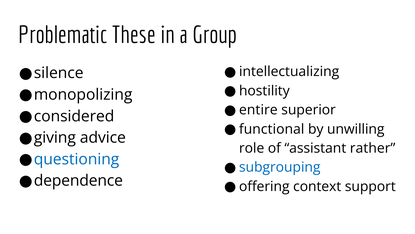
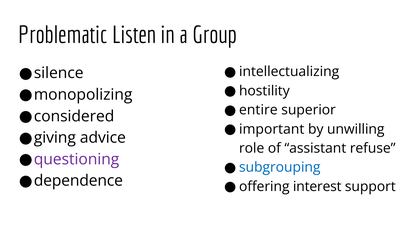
These: These -> Listen
functional: functional -> important
rather: rather -> refuse
questioning colour: blue -> purple
context: context -> interest
